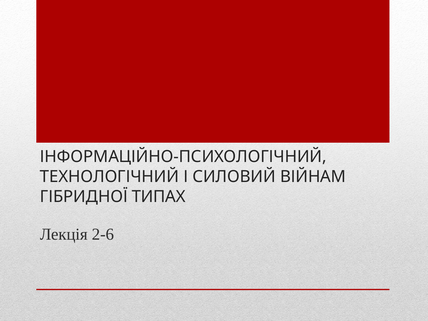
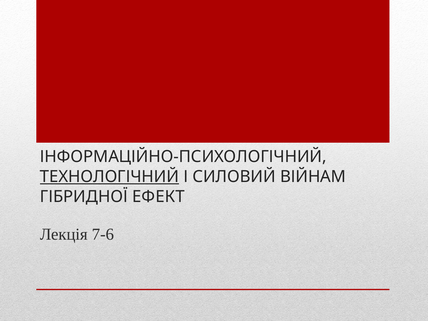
ТЕХНОЛОГІЧНИЙ underline: none -> present
ТИПАХ: ТИПАХ -> ЕФЕКТ
2-6: 2-6 -> 7-6
